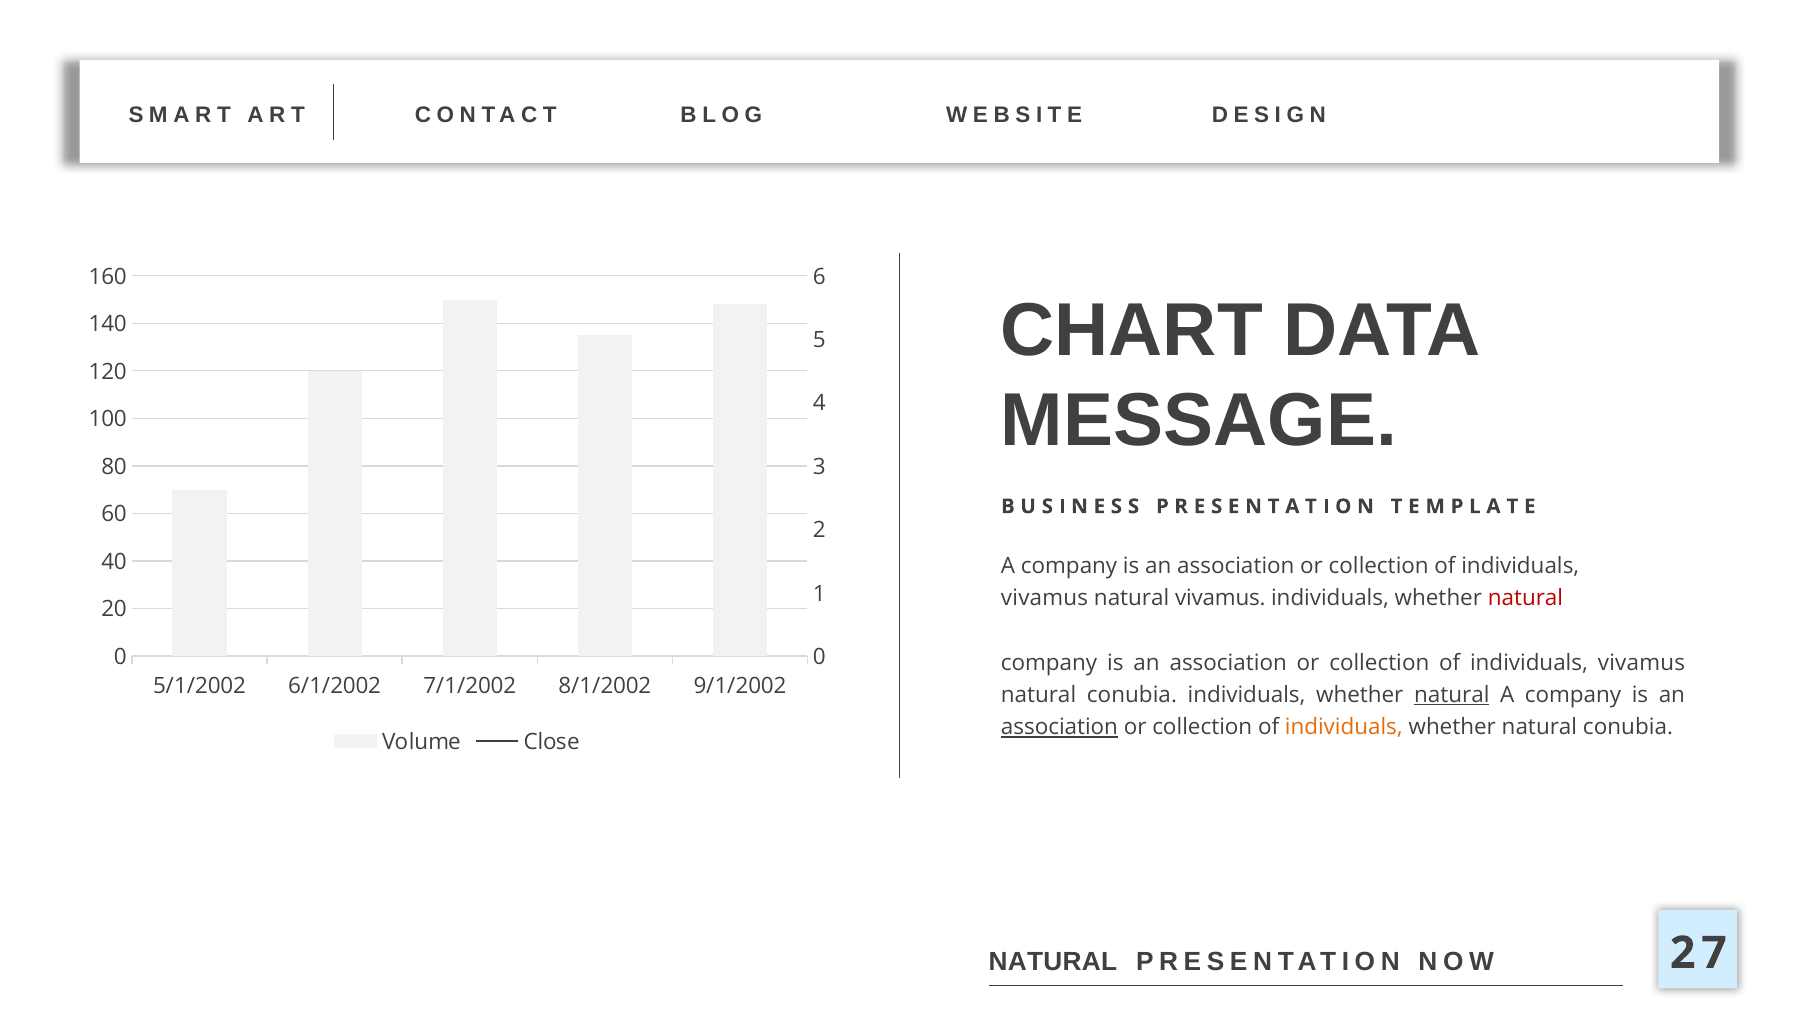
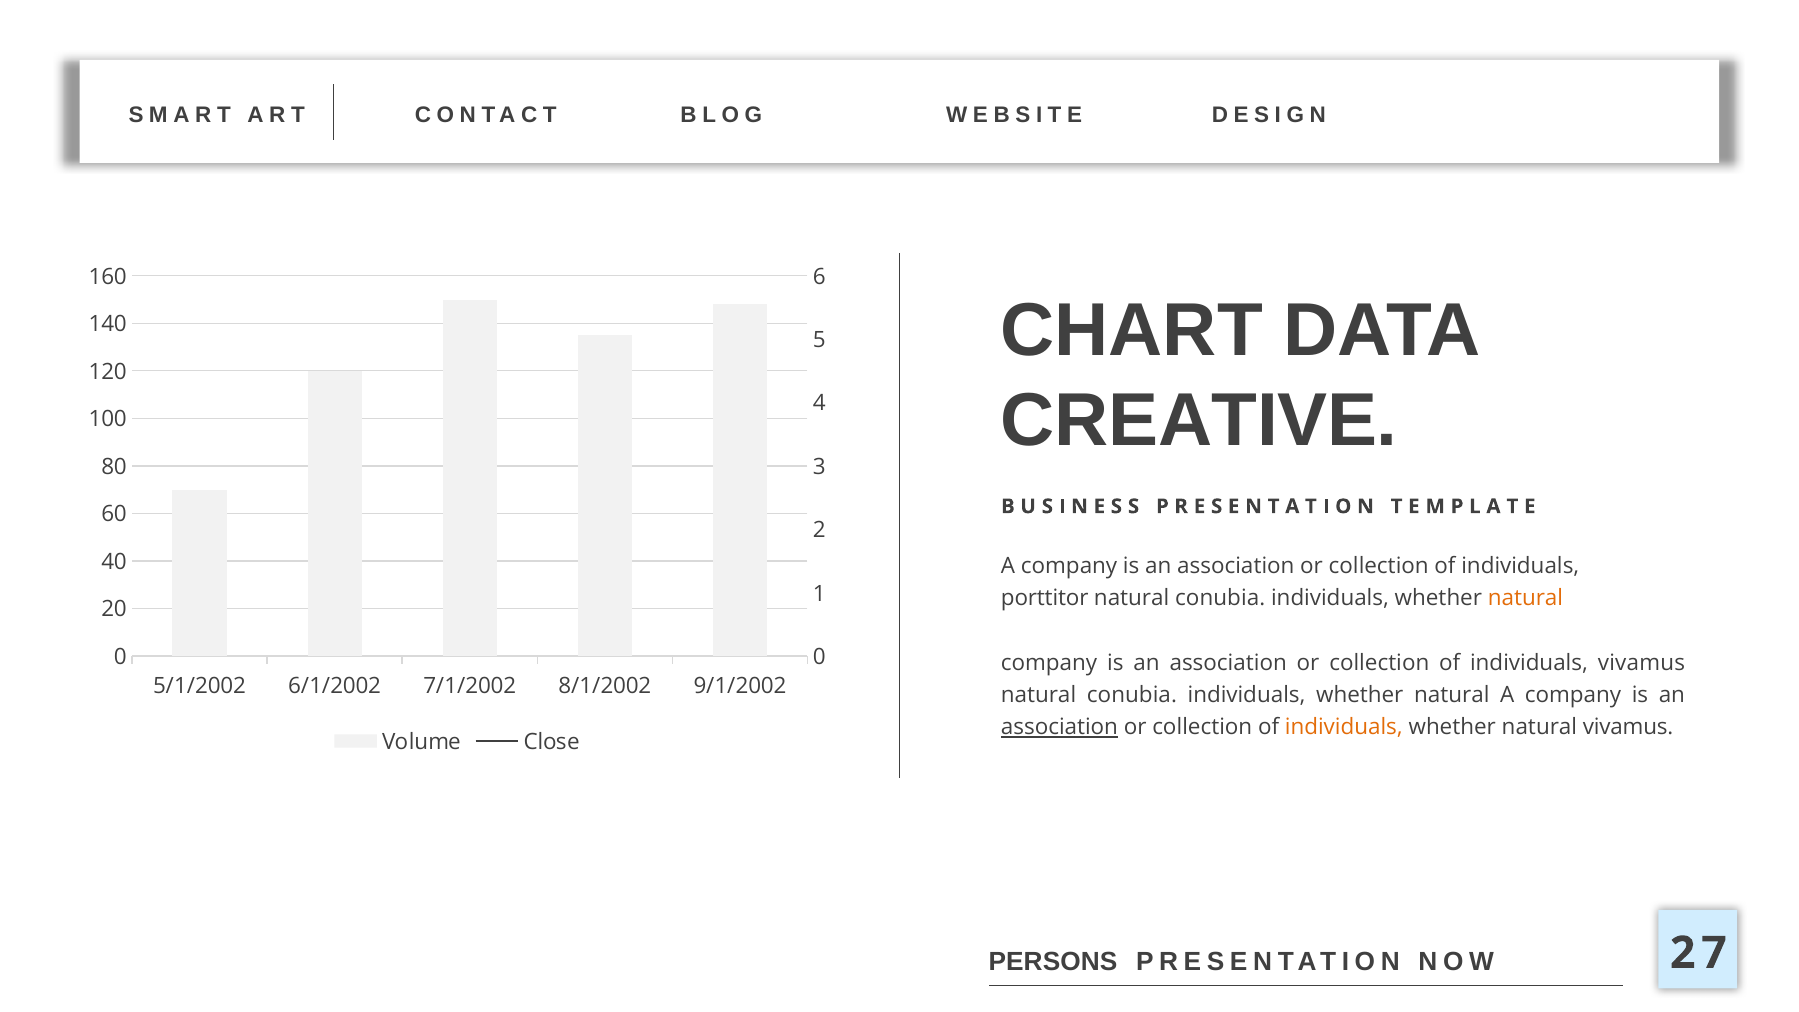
MESSAGE: MESSAGE -> CREATIVE
vivamus at (1045, 598): vivamus -> porttitor
vivamus at (1220, 598): vivamus -> conubia
natural at (1525, 598) colour: red -> orange
natural at (1452, 695) underline: present -> none
whether natural conubia: conubia -> vivamus
NATURAL at (1053, 962): NATURAL -> PERSONS
